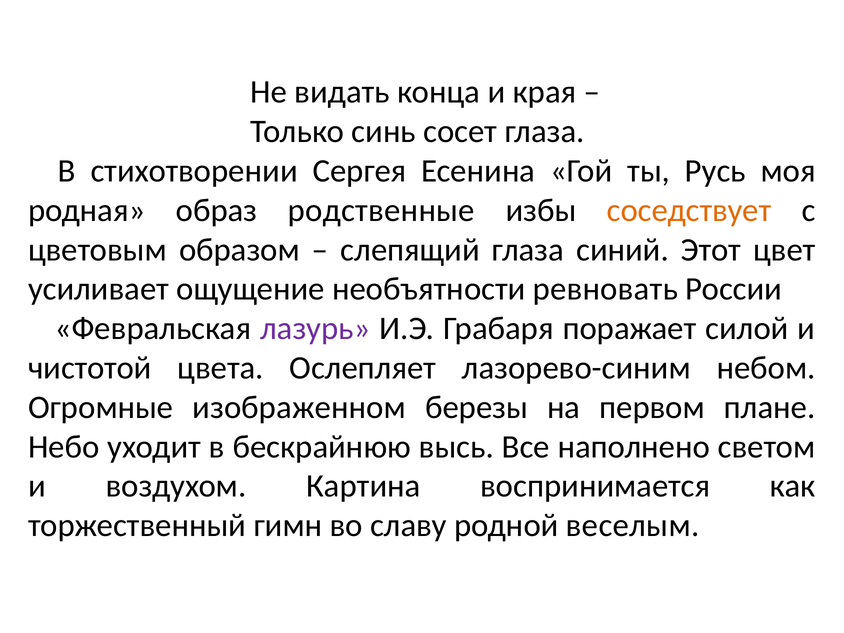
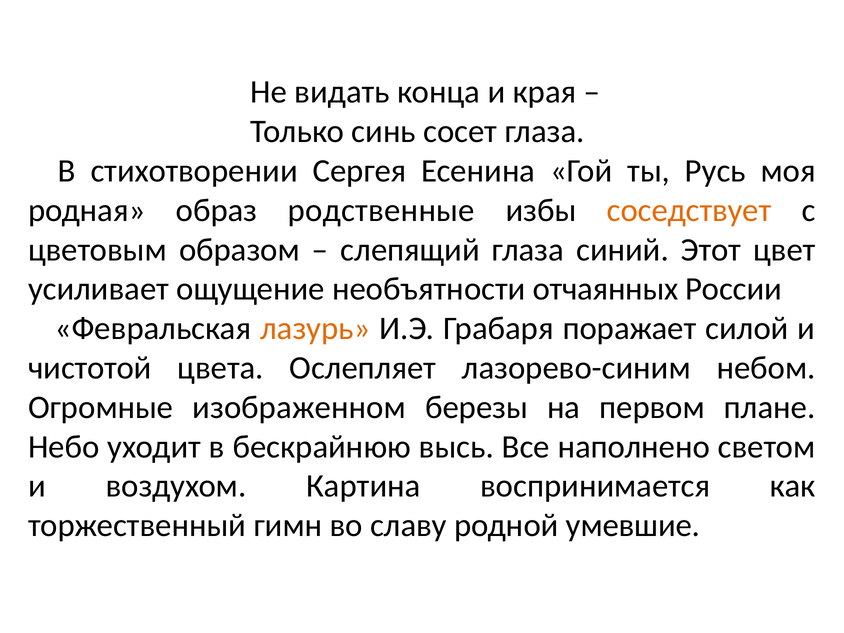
ревновать: ревновать -> отчаянных
лазурь colour: purple -> orange
веселым: веселым -> умевшие
